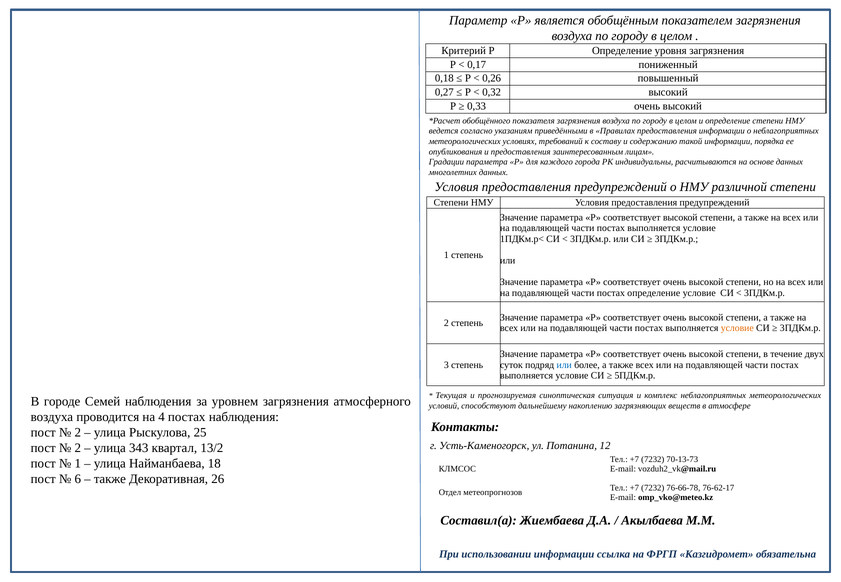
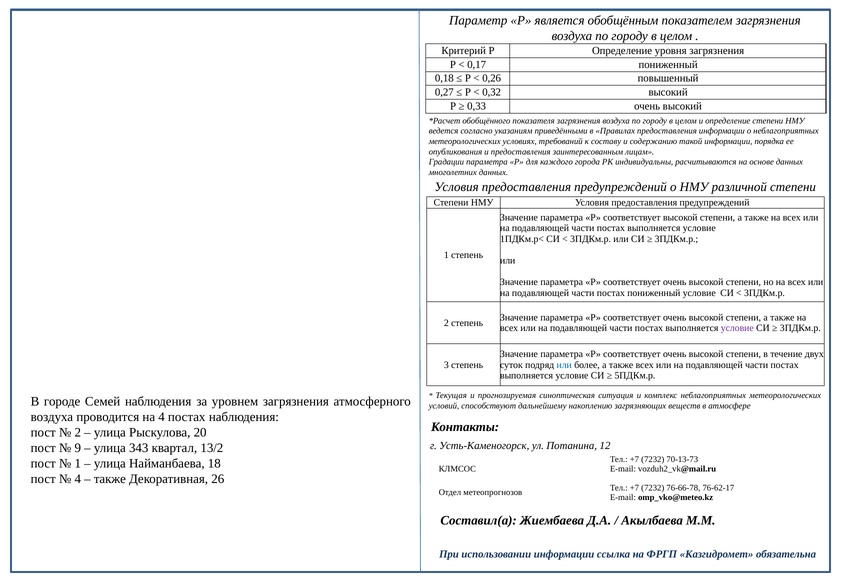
постах определение: определение -> пониженный
условие at (737, 328) colour: orange -> purple
25: 25 -> 20
2 at (78, 448): 2 -> 9
6 at (78, 479): 6 -> 4
